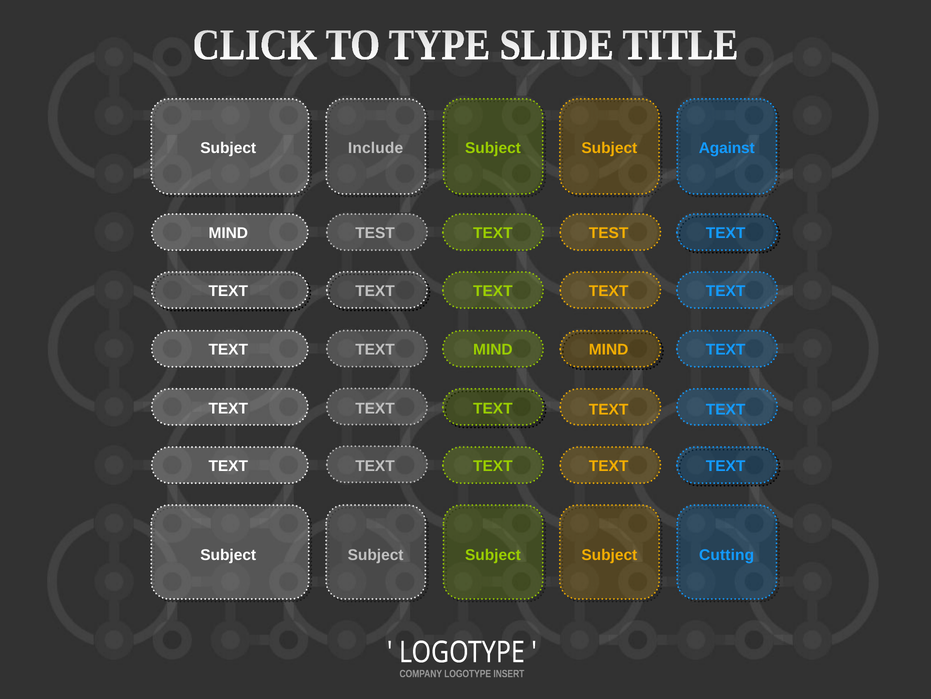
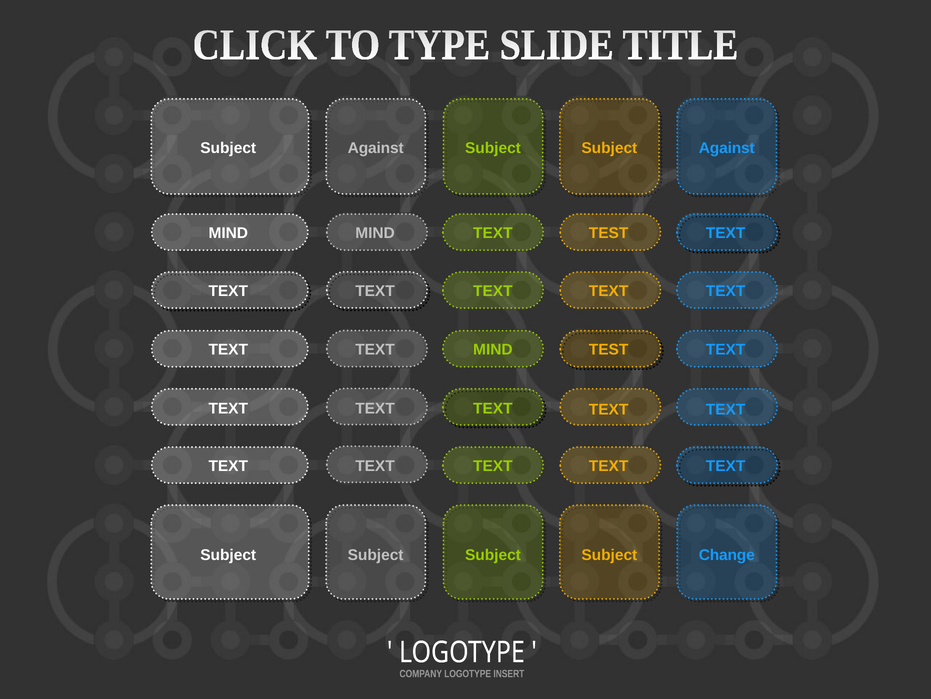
Include at (376, 148): Include -> Against
TEST at (375, 233): TEST -> MIND
MIND at (609, 349): MIND -> TEST
Cutting: Cutting -> Change
